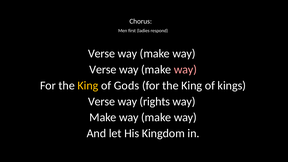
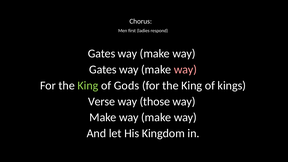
Verse at (102, 54): Verse -> Gates
Verse at (103, 70): Verse -> Gates
King at (88, 85) colour: yellow -> light green
rights: rights -> those
